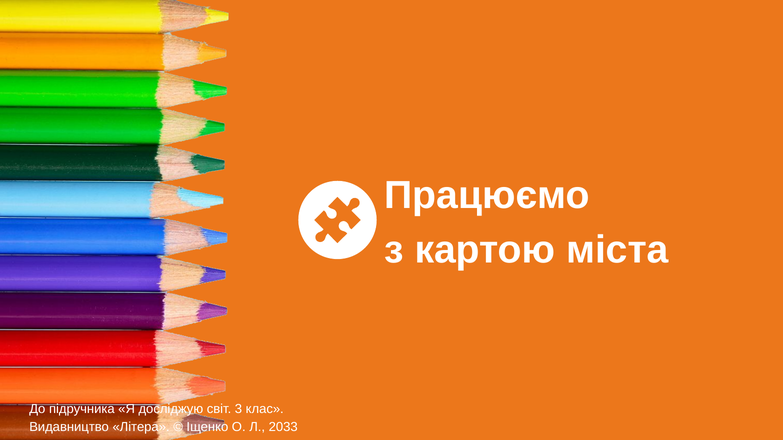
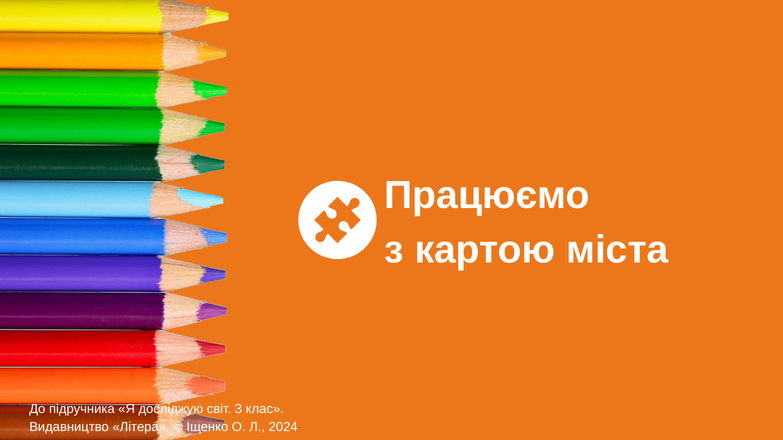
2033: 2033 -> 2024
